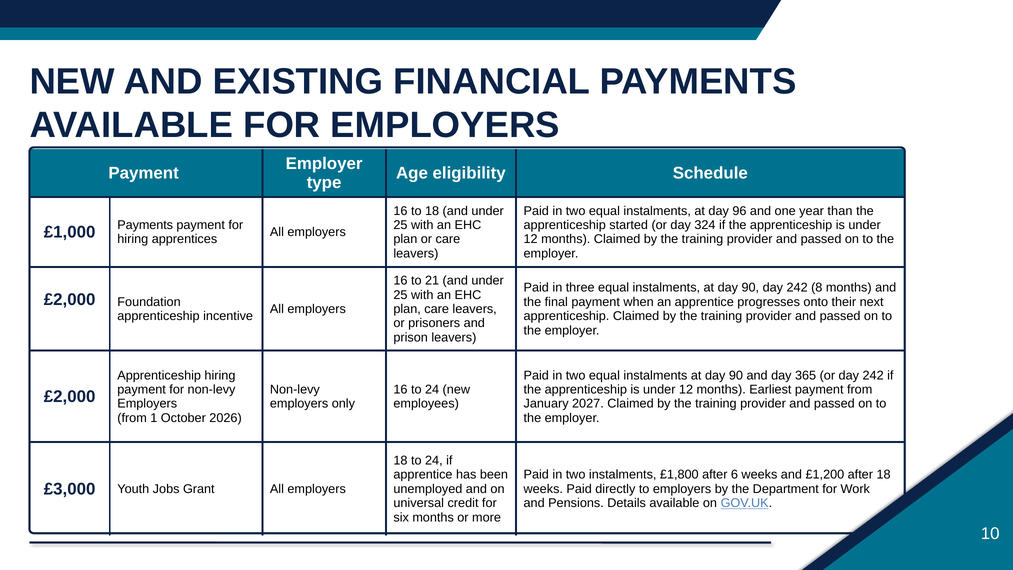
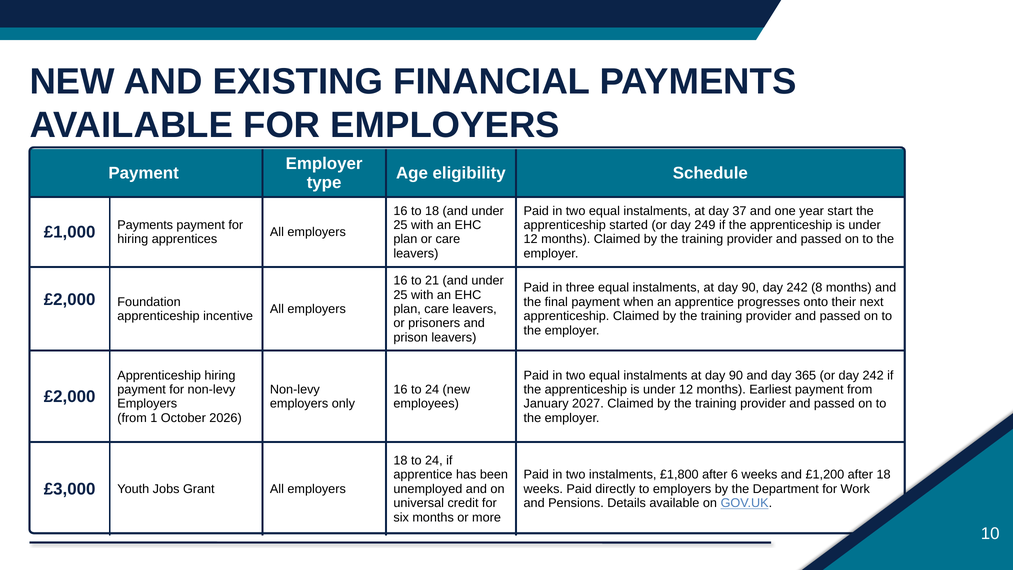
96: 96 -> 37
than: than -> start
324: 324 -> 249
